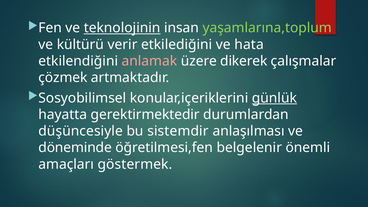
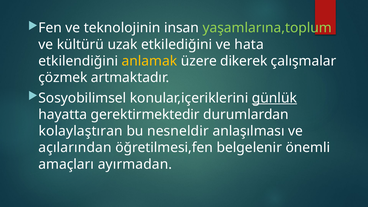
teknolojinin underline: present -> none
verir: verir -> uzak
anlamak colour: pink -> yellow
düşüncesiyle: düşüncesiyle -> kolaylaştıran
sistemdir: sistemdir -> nesneldir
döneminde: döneminde -> açılarından
göstermek: göstermek -> ayırmadan
